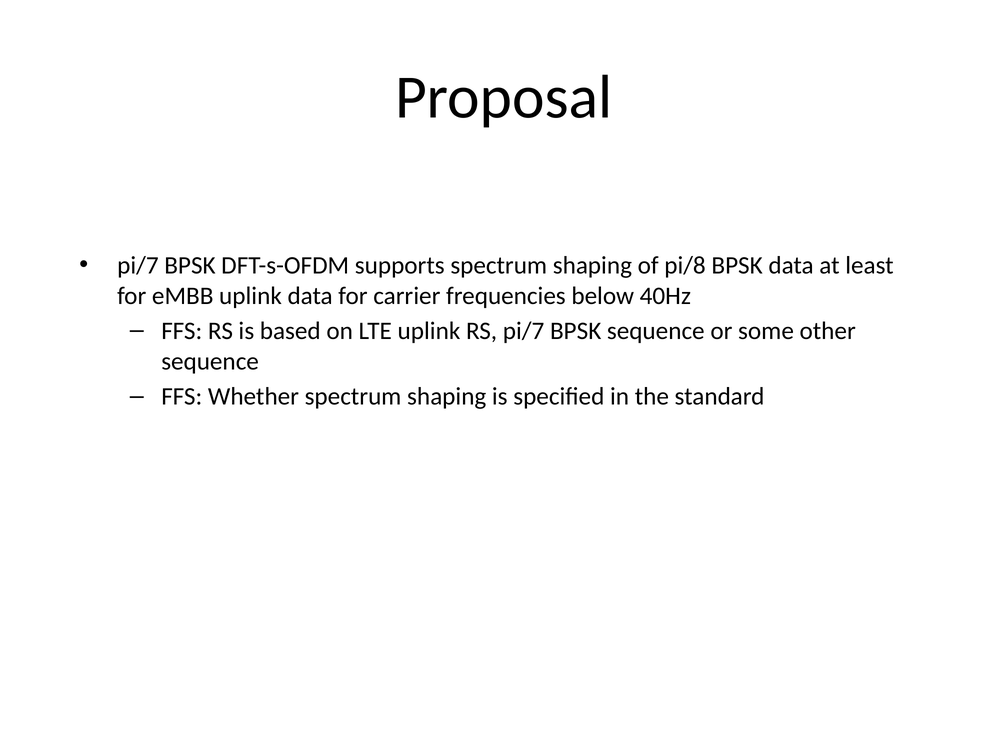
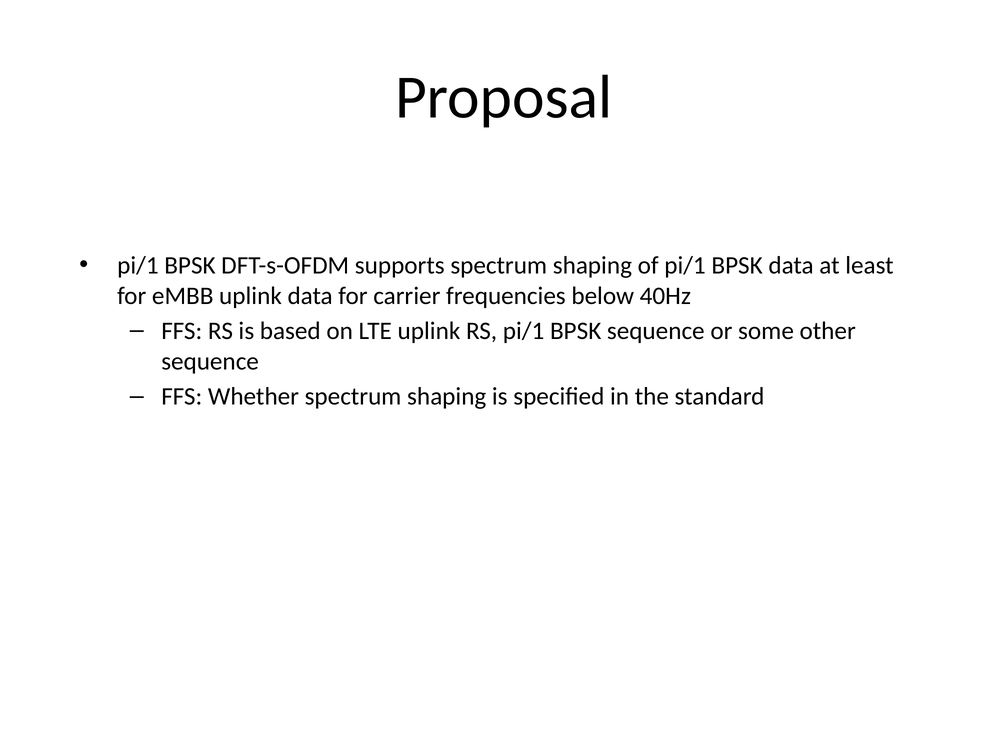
pi/7 at (138, 266): pi/7 -> pi/1
of pi/8: pi/8 -> pi/1
RS pi/7: pi/7 -> pi/1
